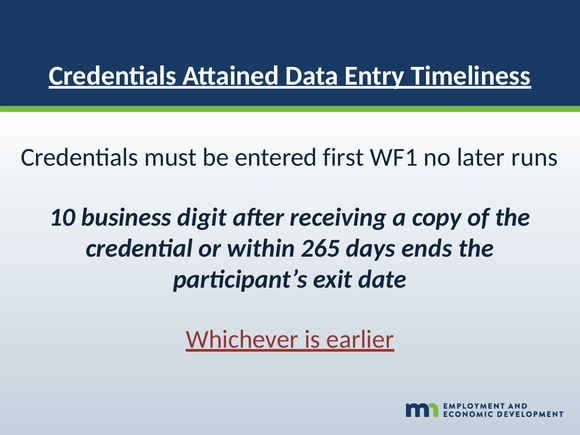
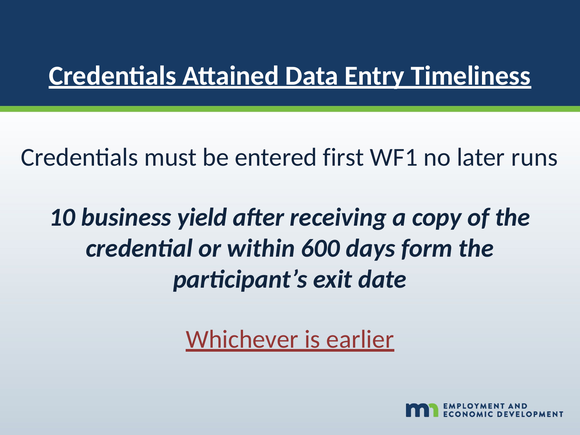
digit: digit -> yield
265: 265 -> 600
ends: ends -> form
